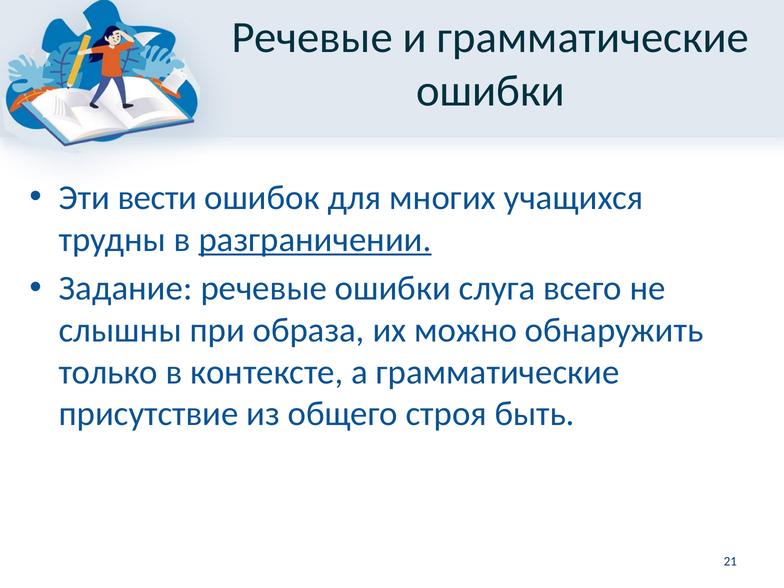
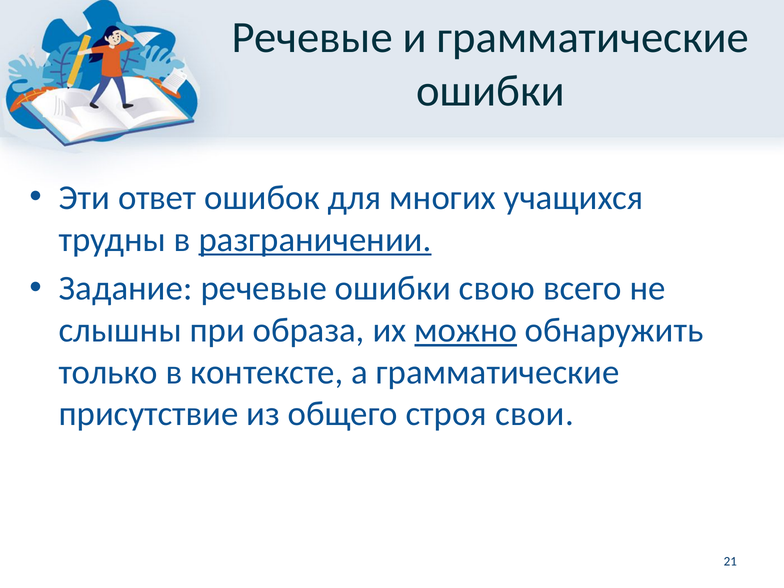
вести: вести -> ответ
слуга: слуга -> свою
можно underline: none -> present
быть: быть -> свои
